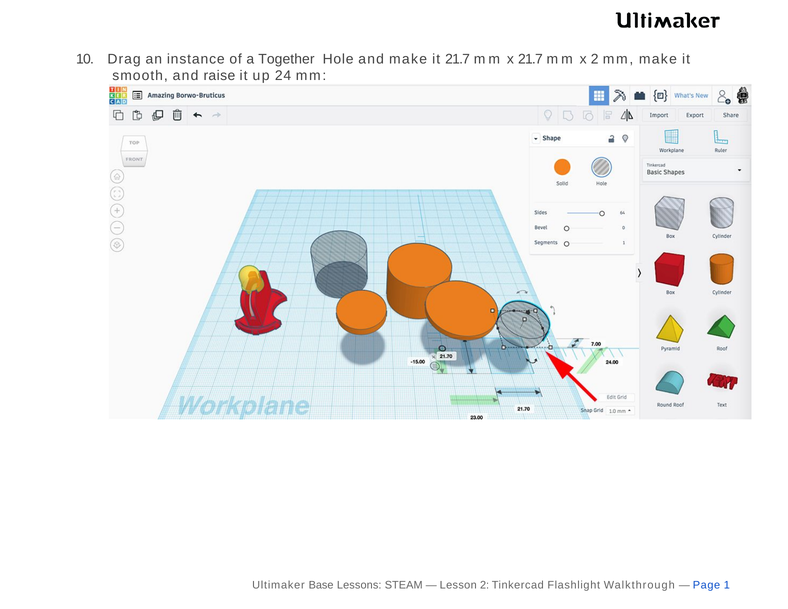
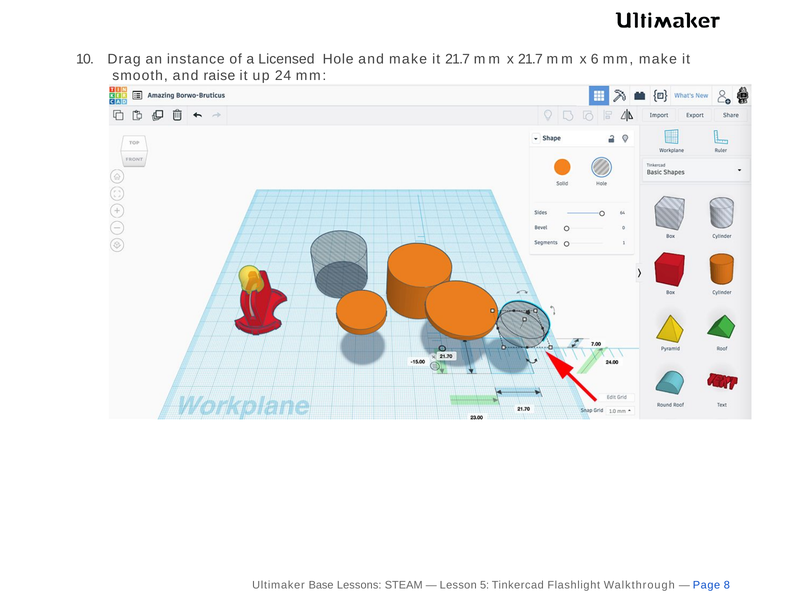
Together: Together -> Licensed
x 2: 2 -> 6
Lesson 2: 2 -> 5
1: 1 -> 8
